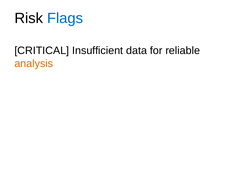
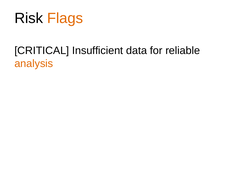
Flags colour: blue -> orange
